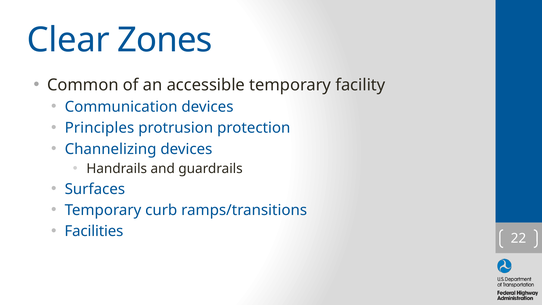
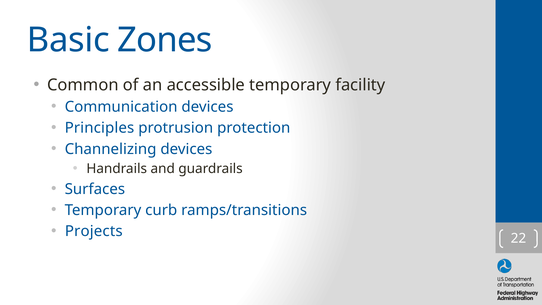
Clear: Clear -> Basic
Facilities: Facilities -> Projects
